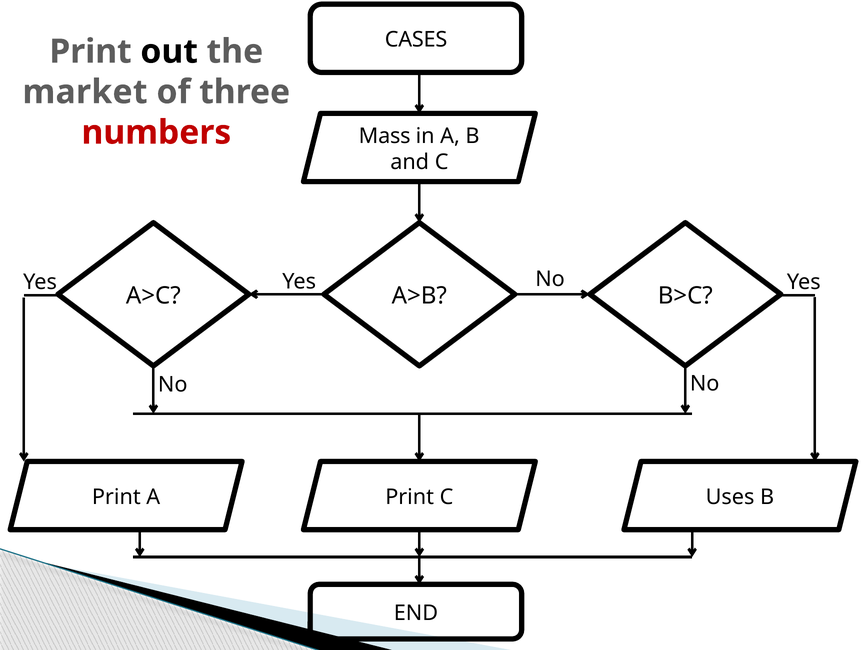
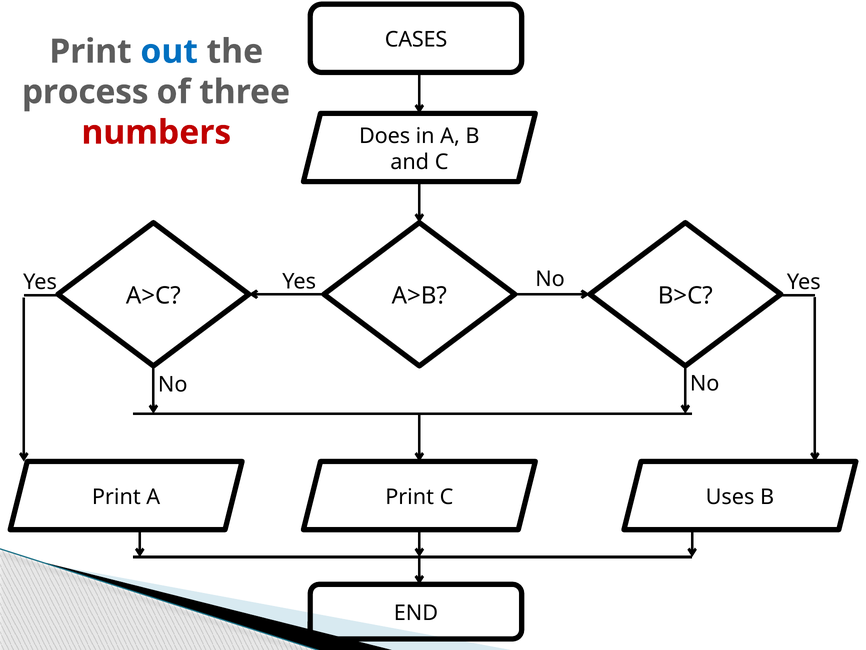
out colour: black -> blue
market: market -> process
Mass: Mass -> Does
